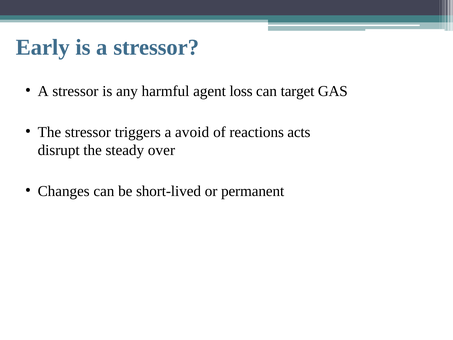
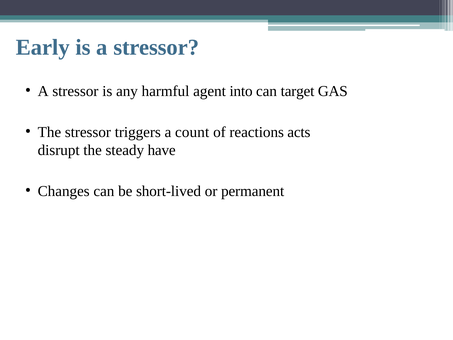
loss: loss -> into
avoid: avoid -> count
over: over -> have
